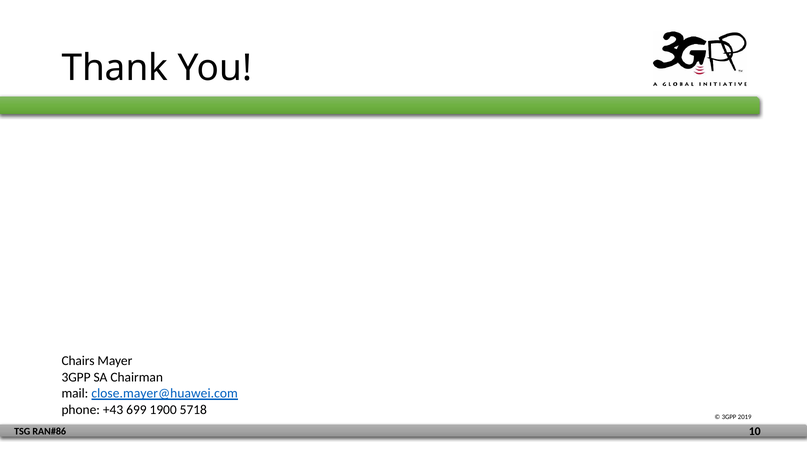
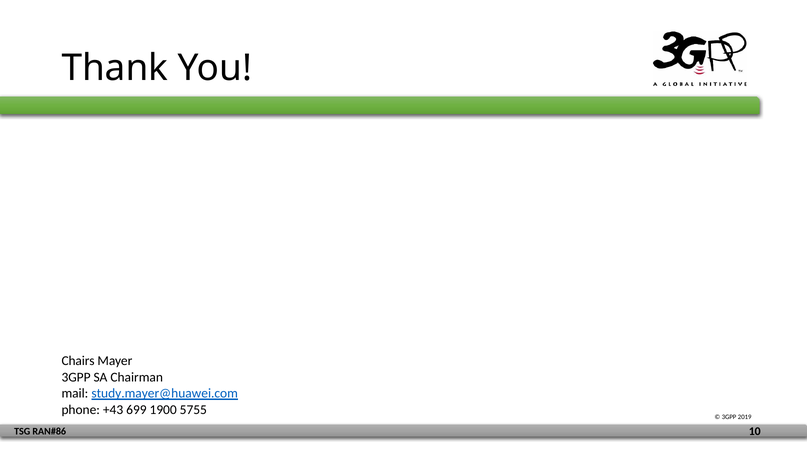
close.mayer@huawei.com: close.mayer@huawei.com -> study.mayer@huawei.com
5718: 5718 -> 5755
